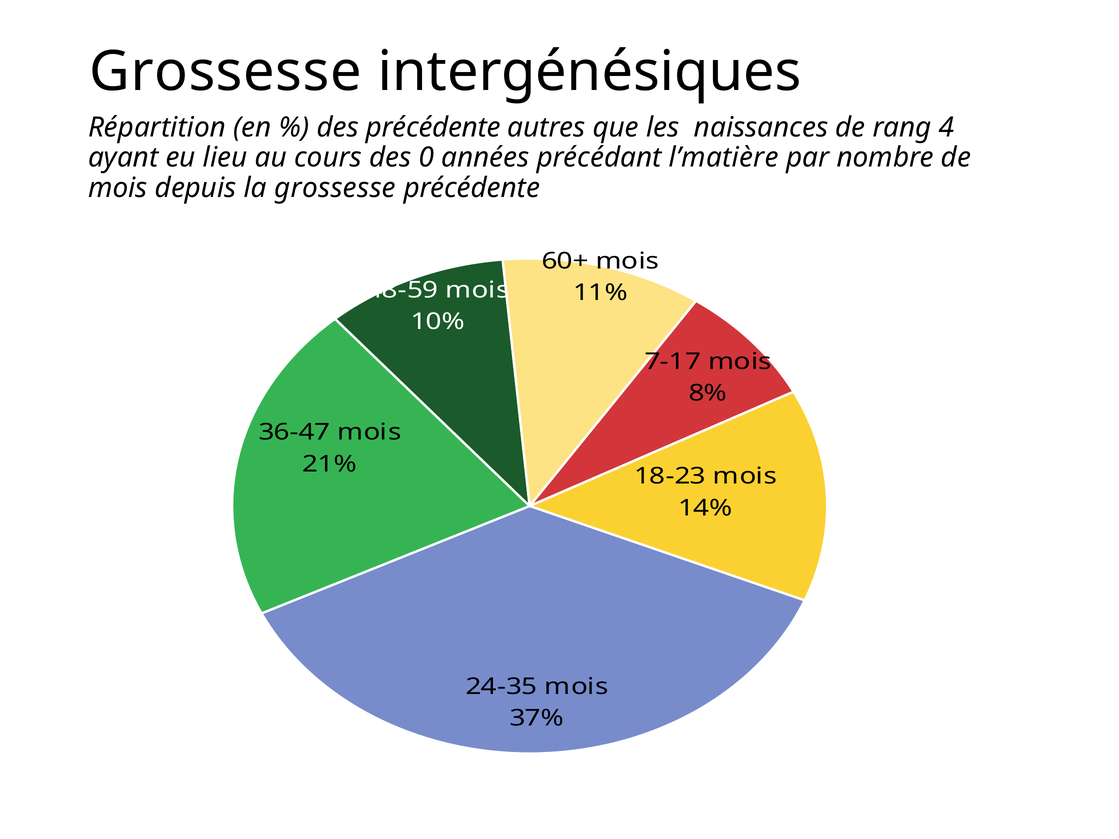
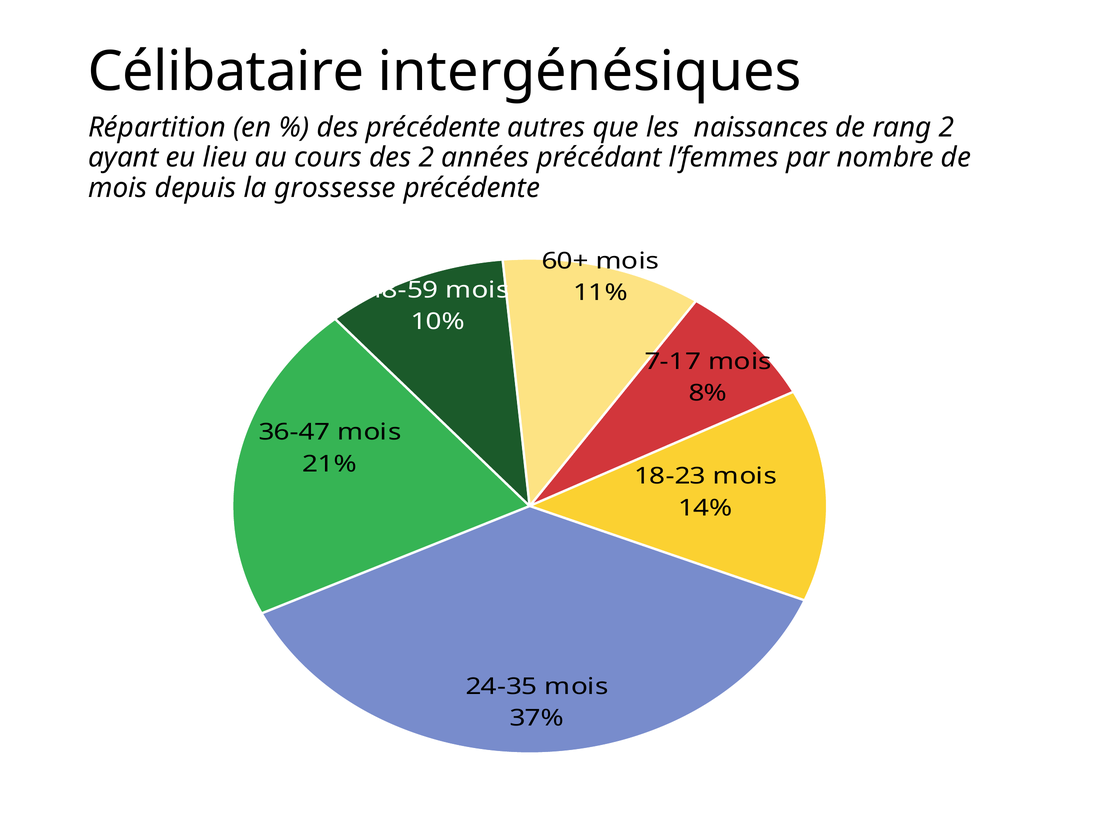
Grossesse at (225, 72): Grossesse -> Célibataire
rang 4: 4 -> 2
des 0: 0 -> 2
l’matière: l’matière -> l’femmes
